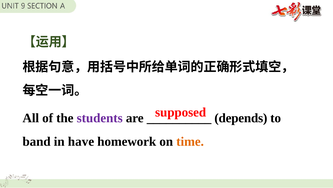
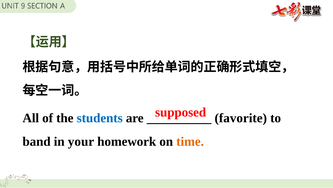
students colour: purple -> blue
depends: depends -> favorite
have: have -> your
